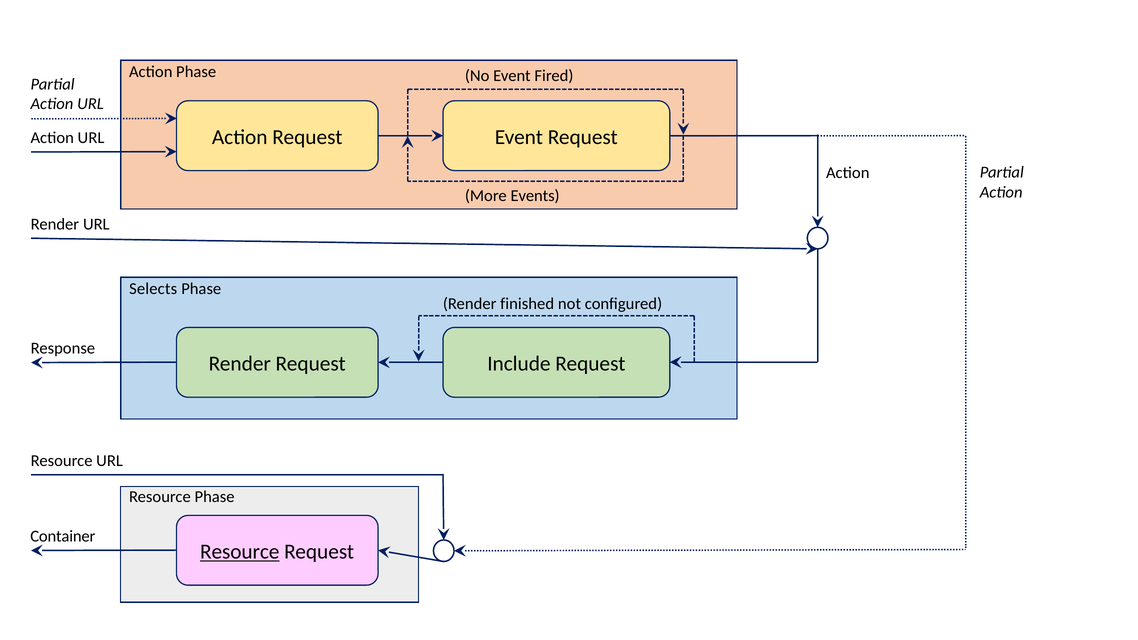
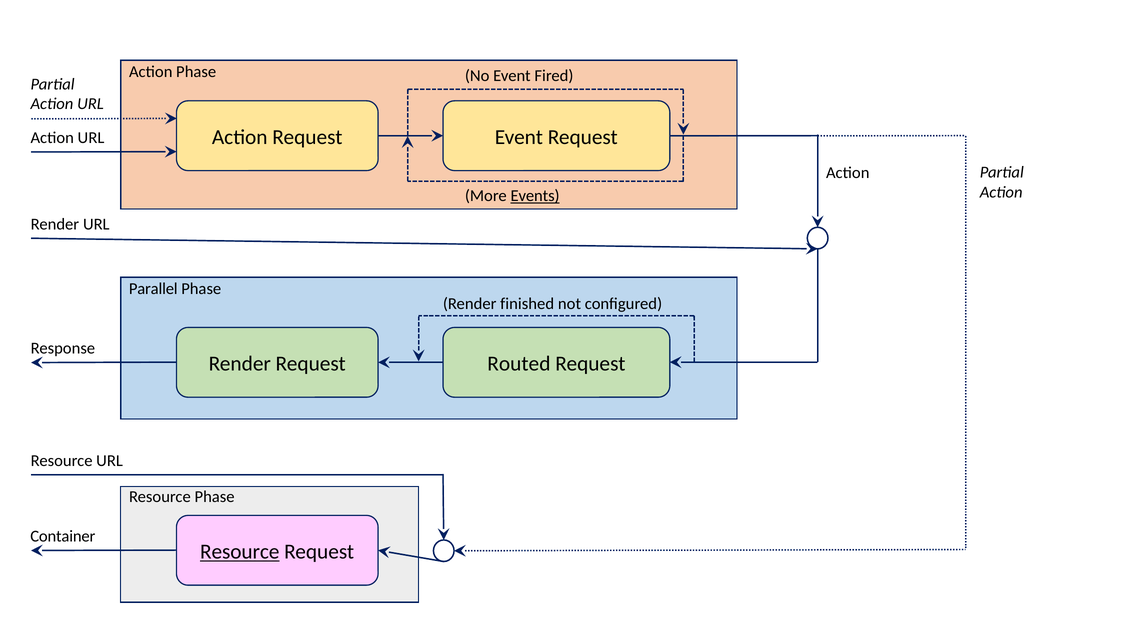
Events underline: none -> present
Selects: Selects -> Parallel
Include: Include -> Routed
